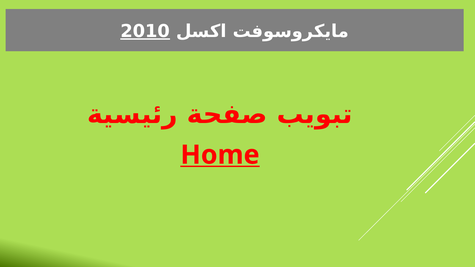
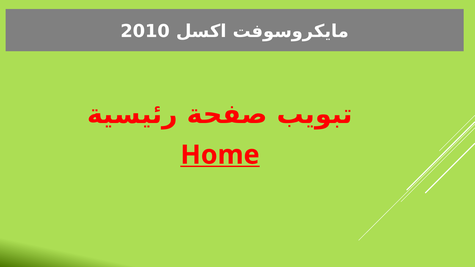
2010 underline: present -> none
